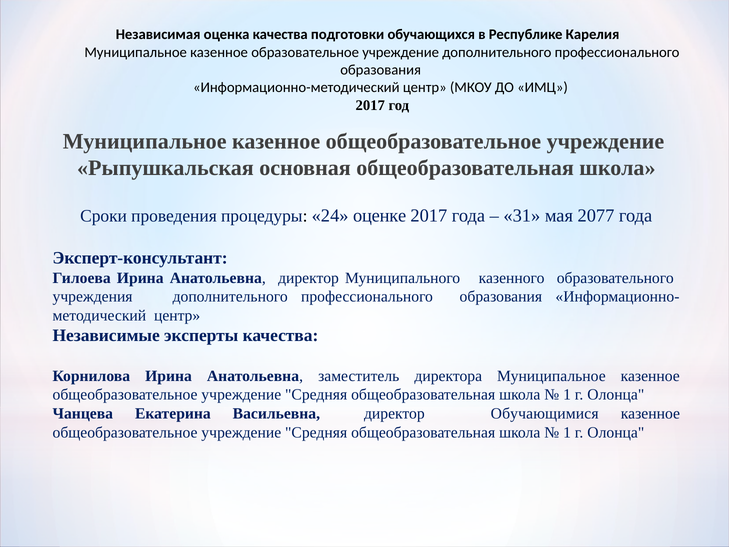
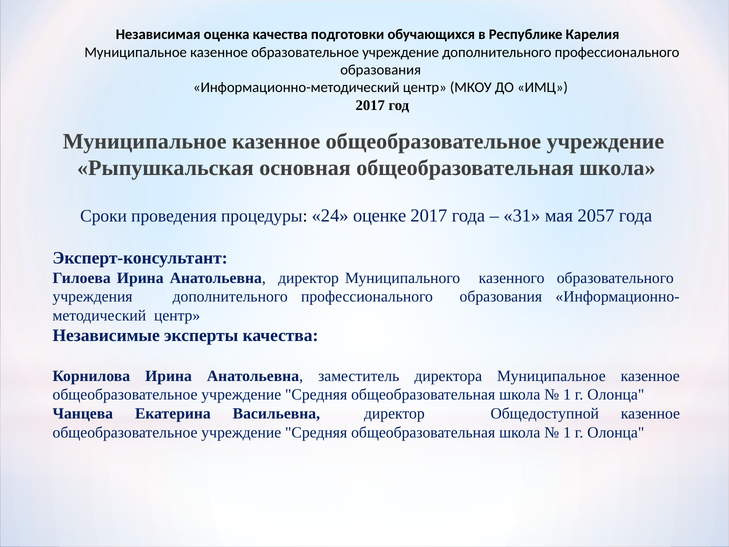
2077: 2077 -> 2057
Обучающимися: Обучающимися -> Общедоступной
